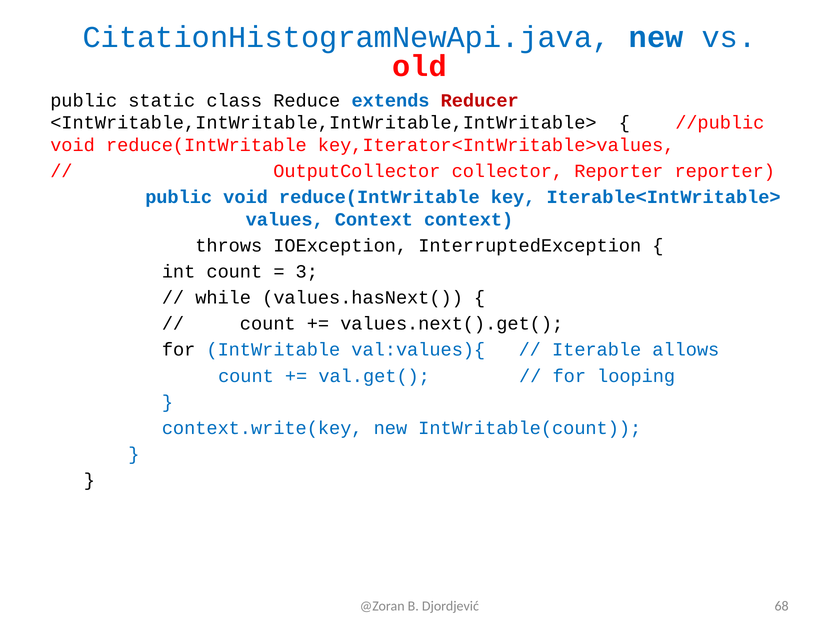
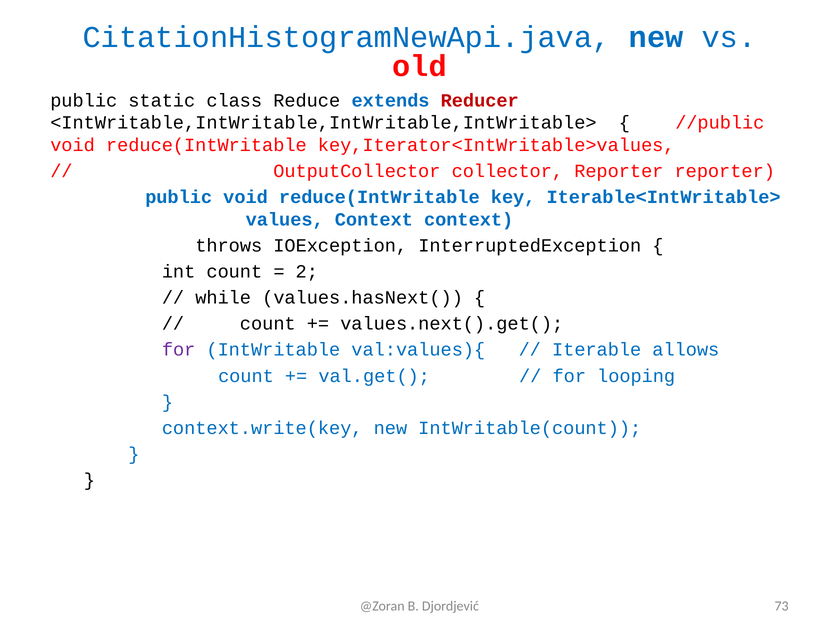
3: 3 -> 2
for at (179, 350) colour: black -> purple
68: 68 -> 73
